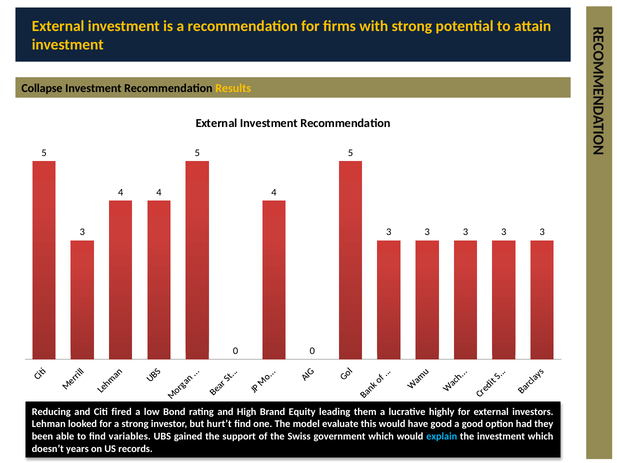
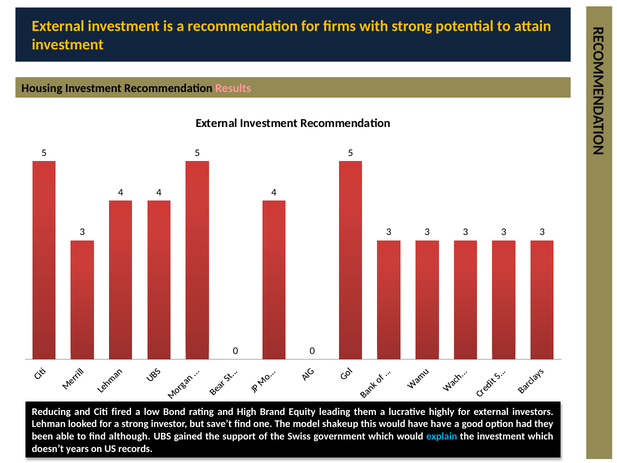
Collapse: Collapse -> Housing
Results colour: yellow -> pink
hurt’t: hurt’t -> save’t
evaluate: evaluate -> shakeup
have good: good -> have
variables: variables -> although
